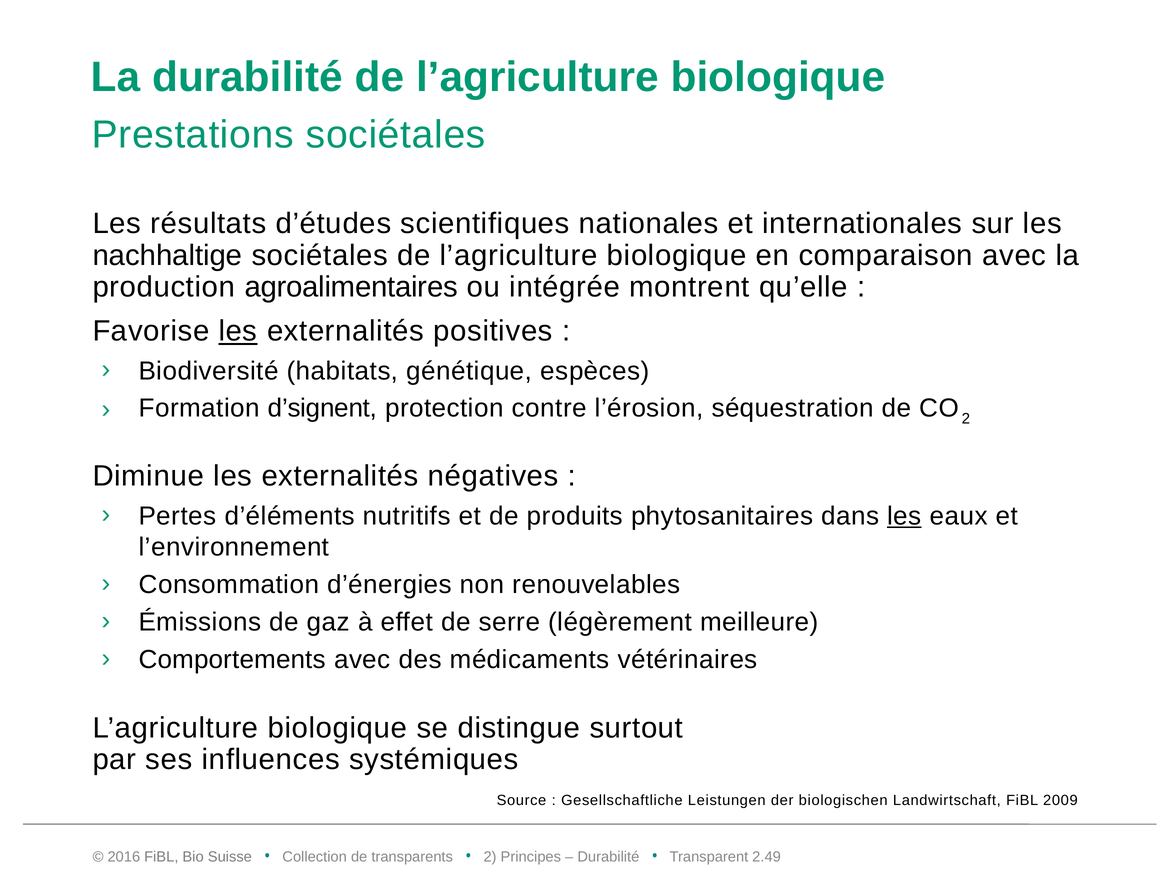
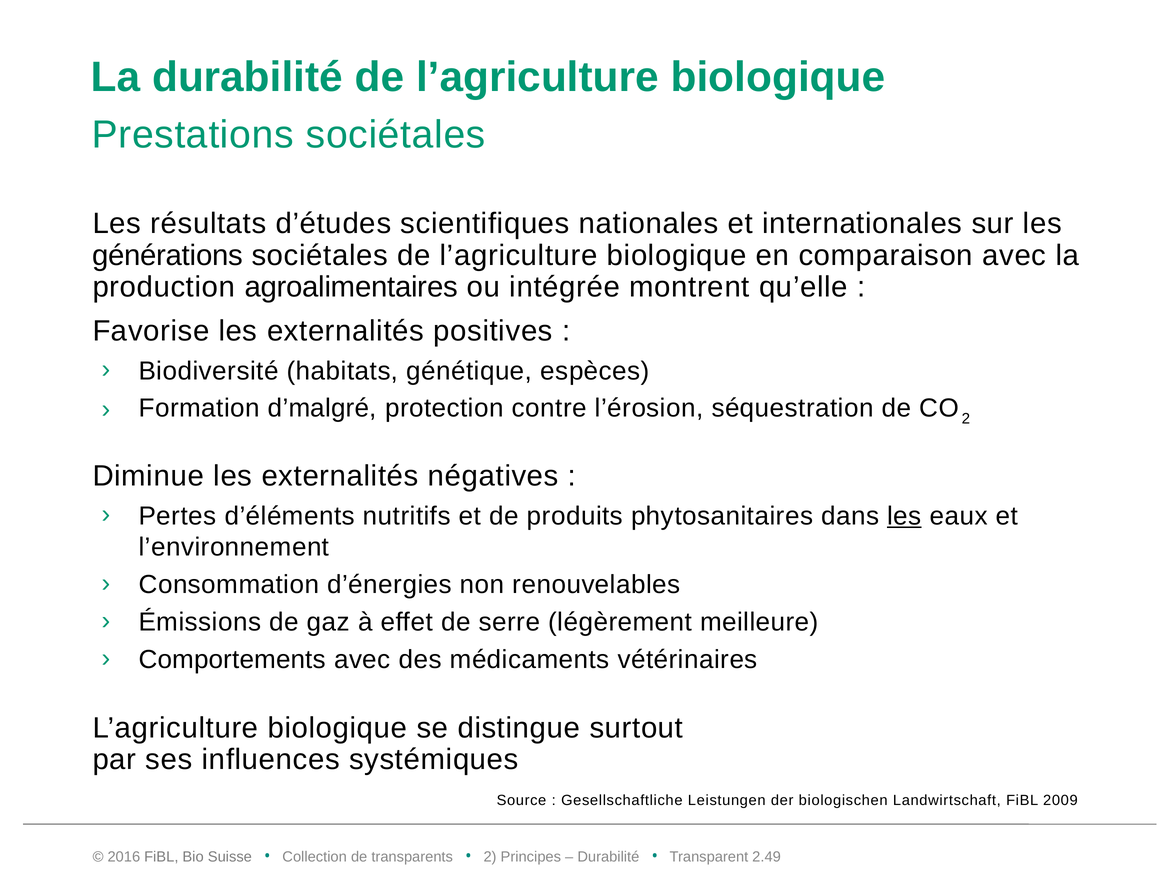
nachhaltige: nachhaltige -> générations
les at (238, 331) underline: present -> none
d’signent: d’signent -> d’malgré
